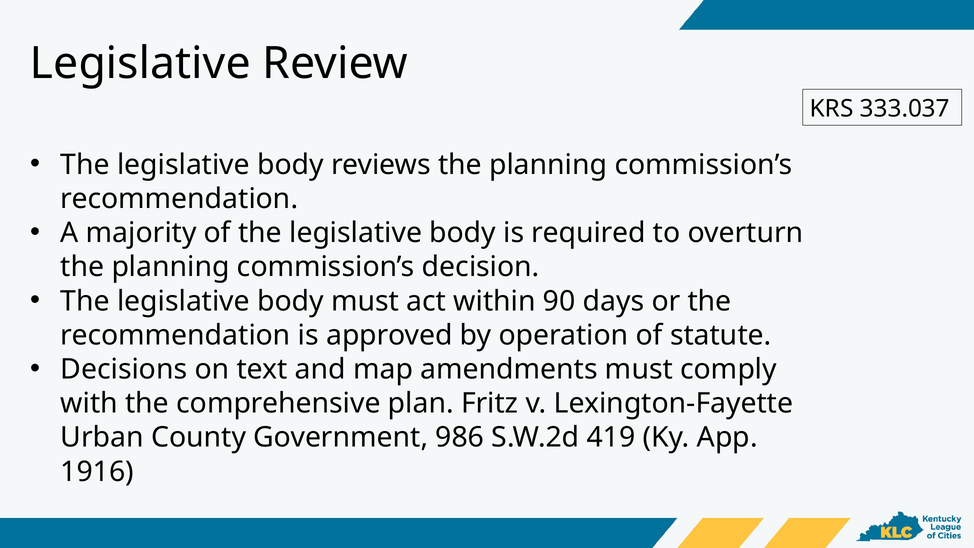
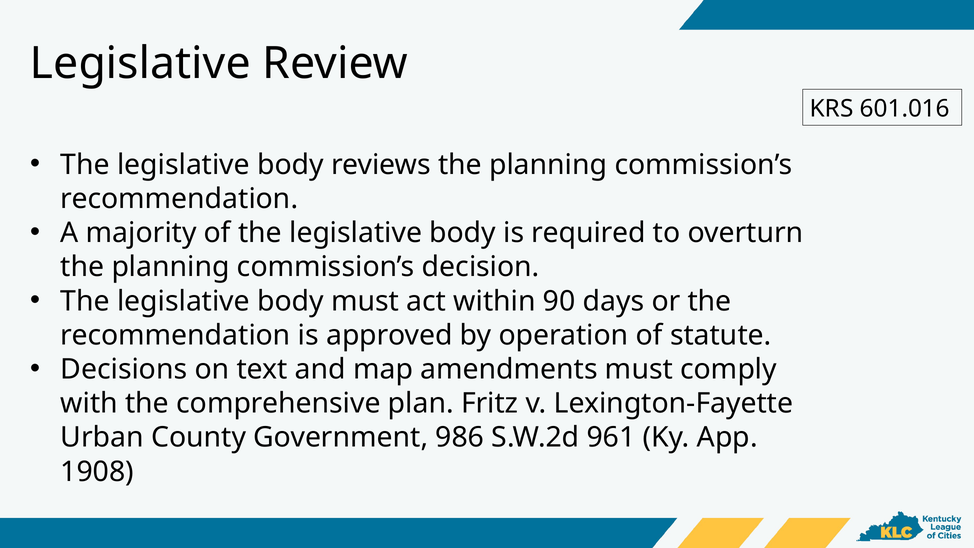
333.037: 333.037 -> 601.016
419: 419 -> 961
1916: 1916 -> 1908
